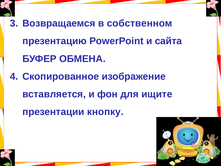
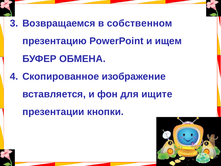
сайта: сайта -> ищем
кнопку: кнопку -> кнопки
